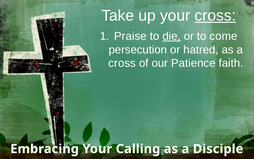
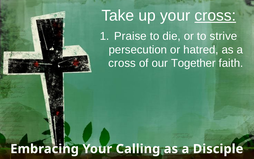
die underline: present -> none
come: come -> strive
Patience: Patience -> Together
